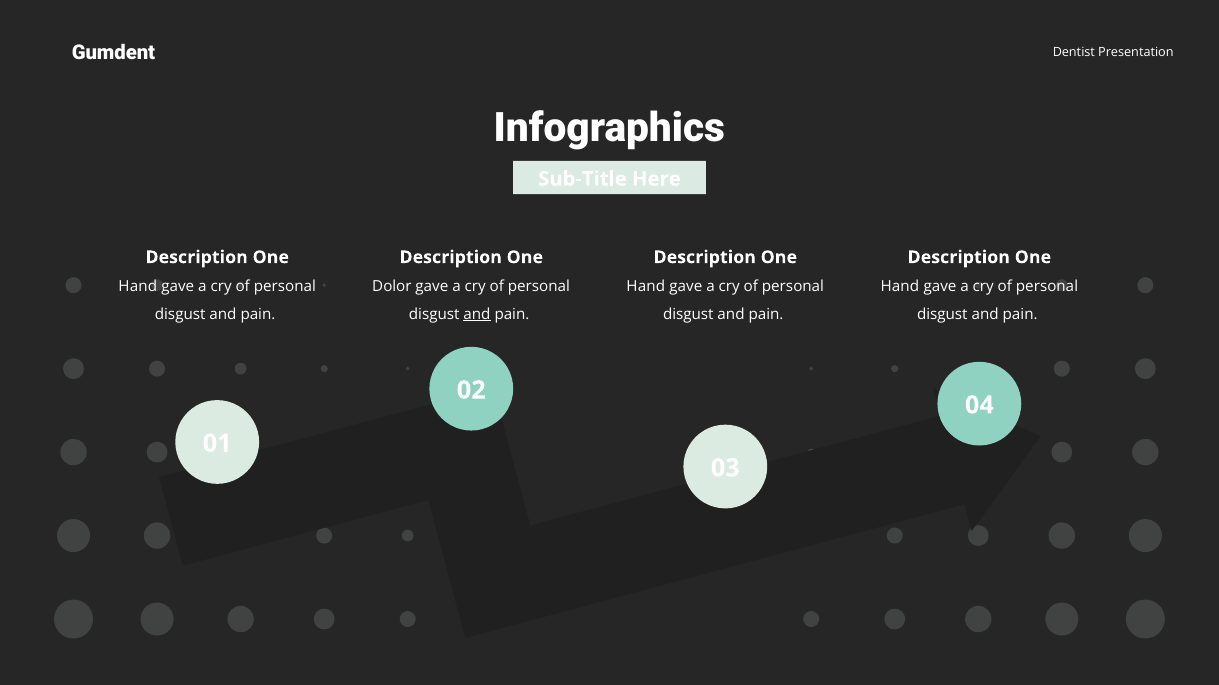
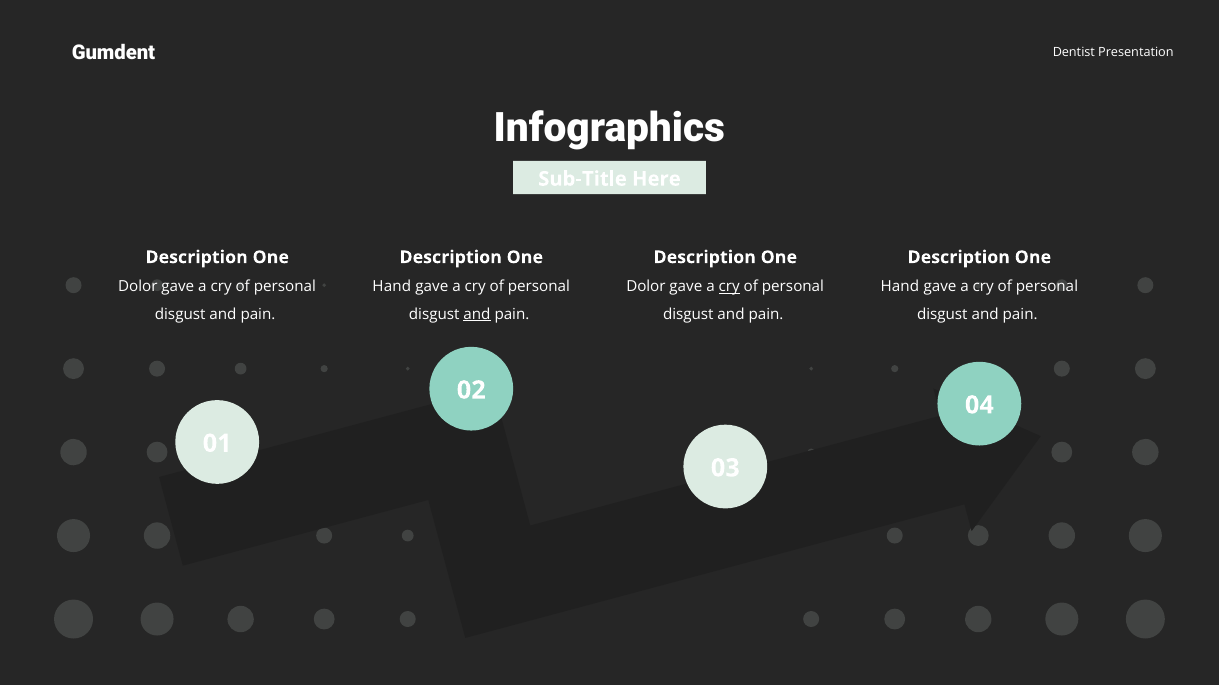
Hand at (138, 287): Hand -> Dolor
Dolor at (392, 287): Dolor -> Hand
Hand at (646, 287): Hand -> Dolor
cry at (729, 287) underline: none -> present
